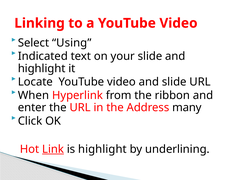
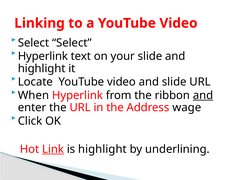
Select Using: Using -> Select
Indicated at (43, 56): Indicated -> Hyperlink
and at (203, 95) underline: none -> present
many: many -> wage
